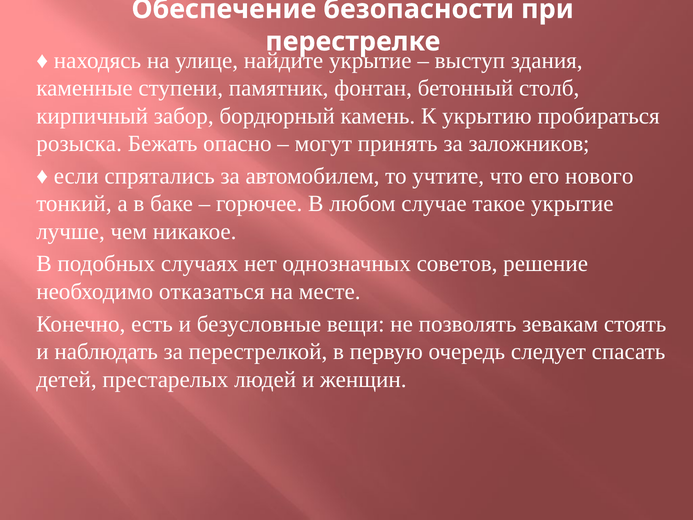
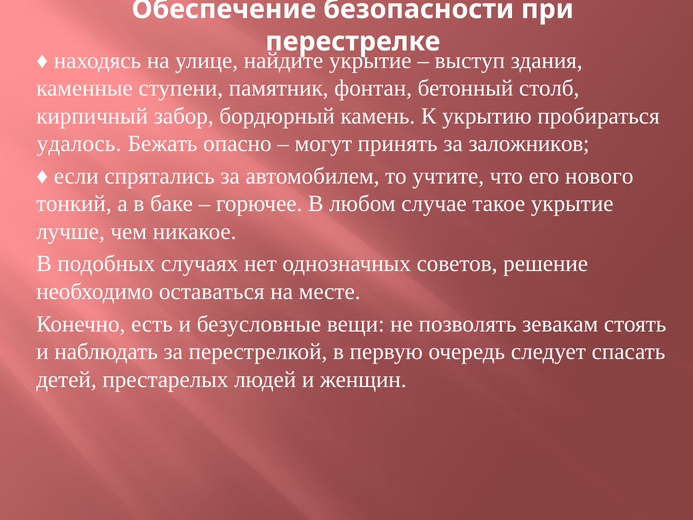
розыска: розыска -> удалось
отказаться: отказаться -> оставаться
